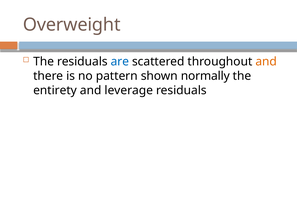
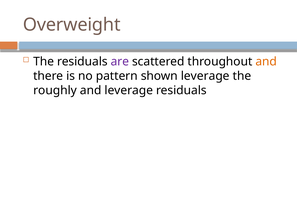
are colour: blue -> purple
shown normally: normally -> leverage
entirety: entirety -> roughly
